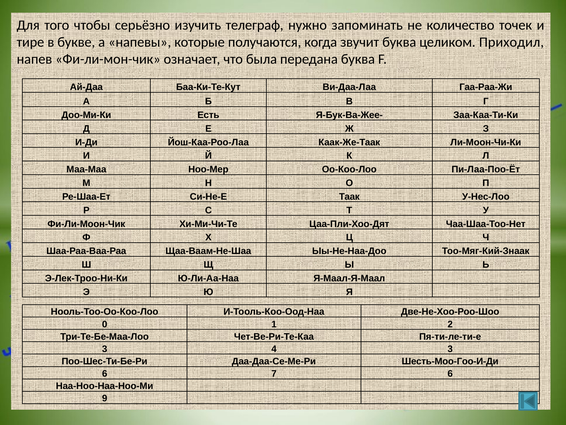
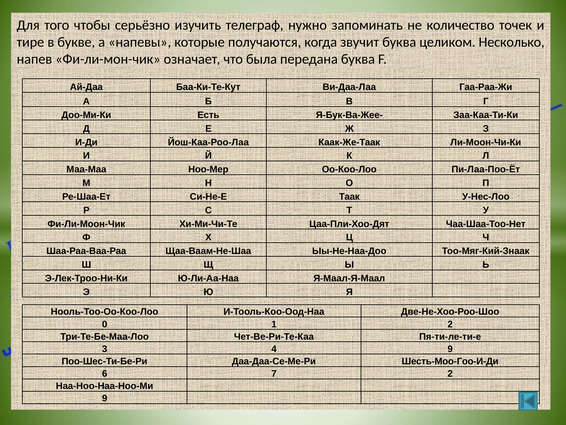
Приходил: Приходил -> Несколько
4 3: 3 -> 9
7 6: 6 -> 2
